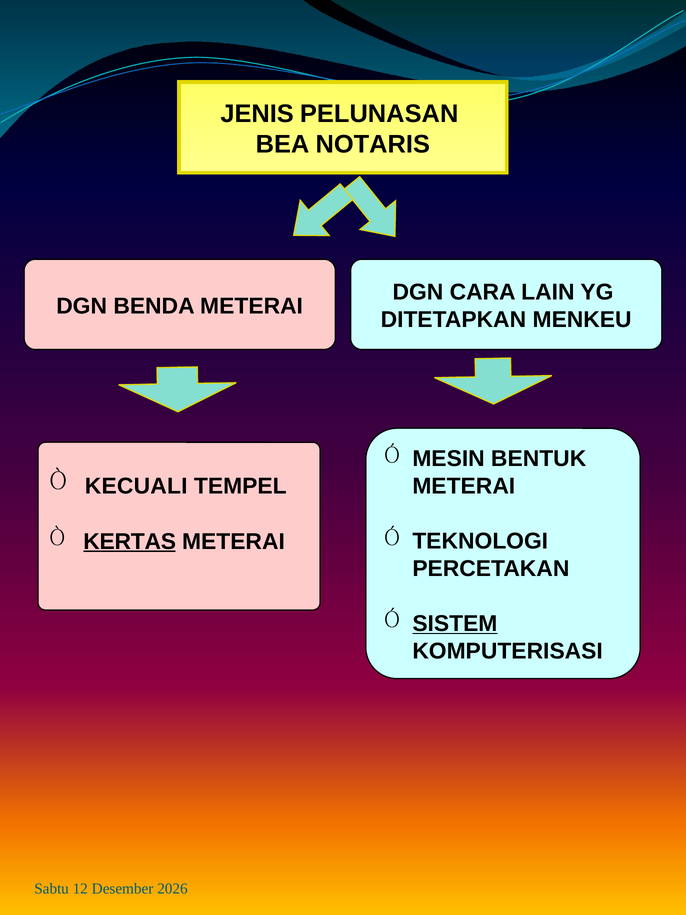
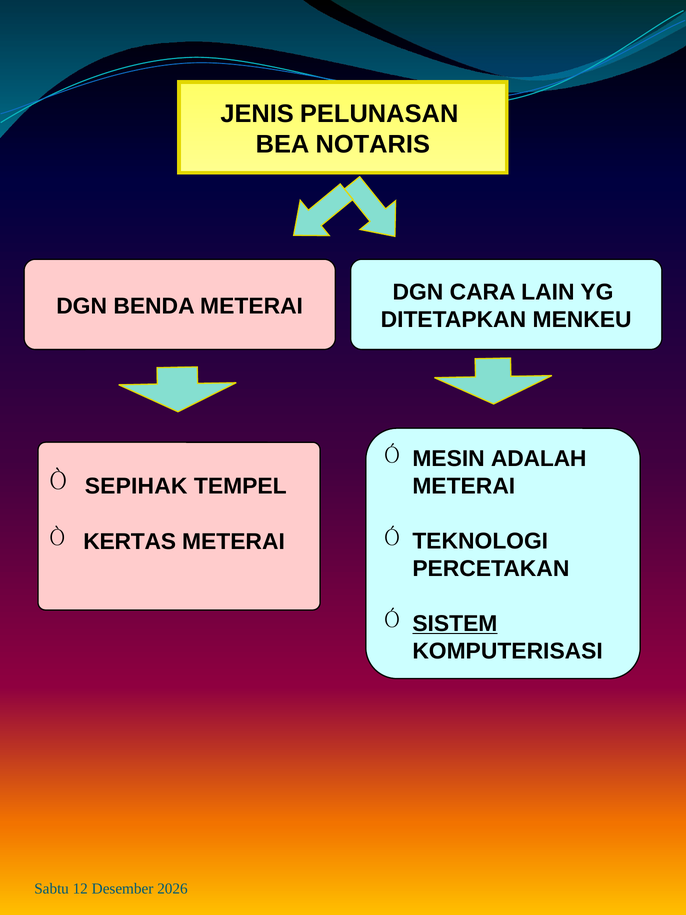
BENTUK: BENTUK -> ADALAH
KECUALI: KECUALI -> SEPIHAK
KERTAS underline: present -> none
